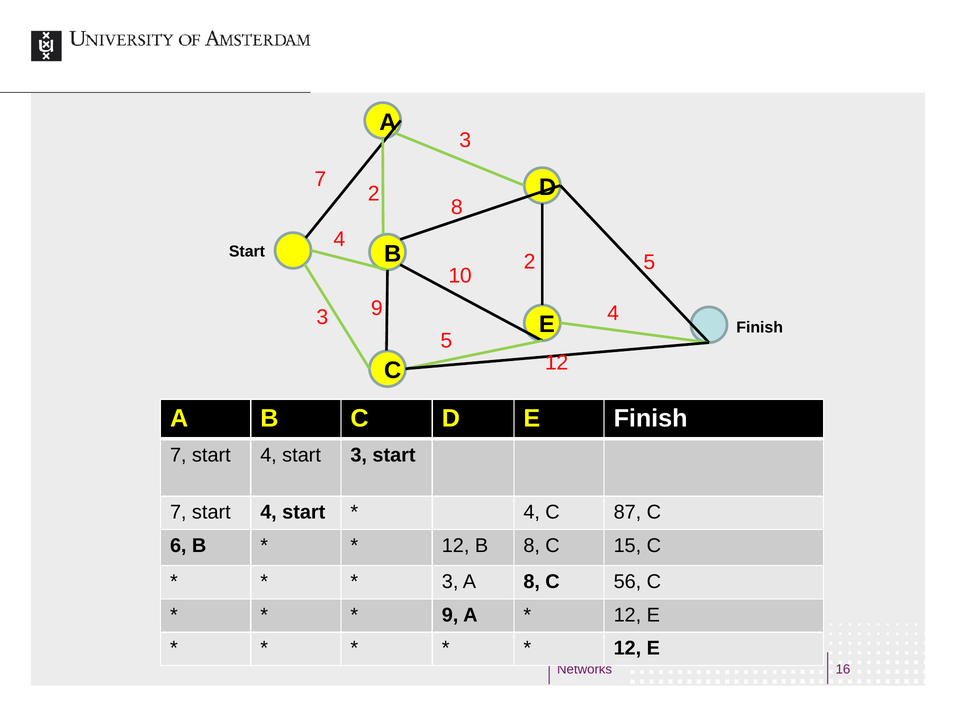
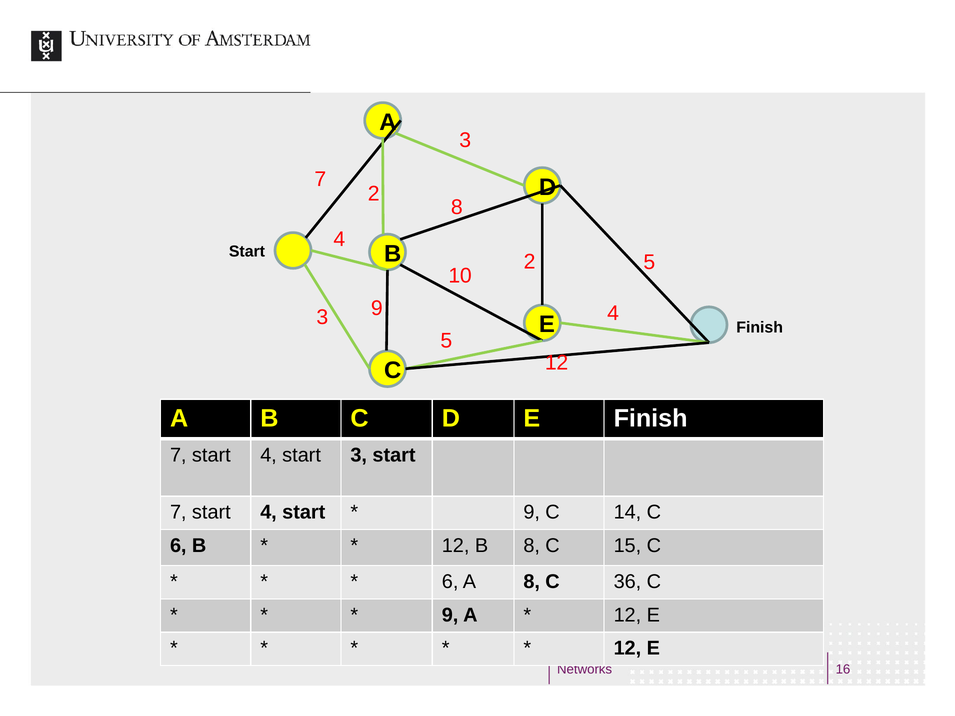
4 at (532, 513): 4 -> 9
87: 87 -> 14
3 at (450, 582): 3 -> 6
56: 56 -> 36
